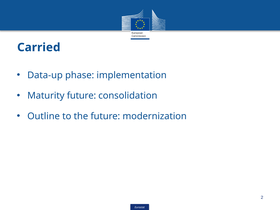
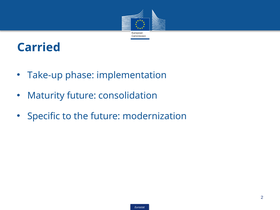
Data-up: Data-up -> Take-up
Outline: Outline -> Specific
